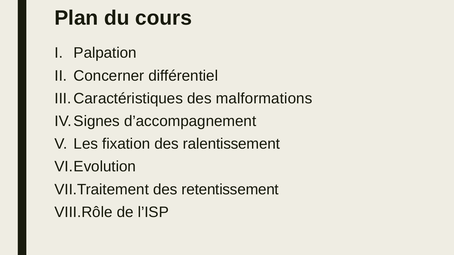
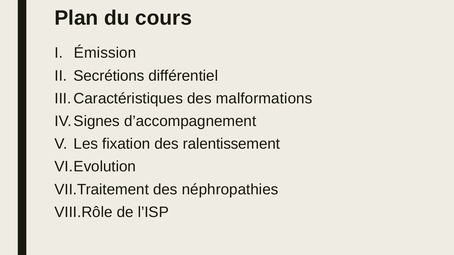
Palpation: Palpation -> Émission
Concerner: Concerner -> Secrétions
retentissement: retentissement -> néphropathies
